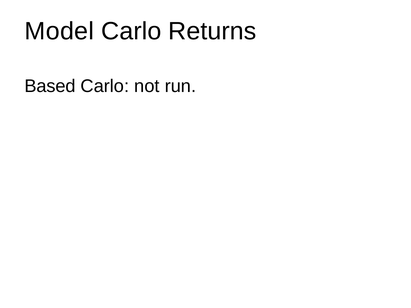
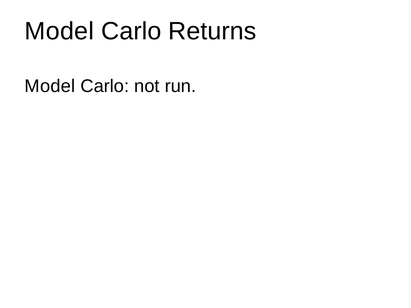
Based at (50, 86): Based -> Model
